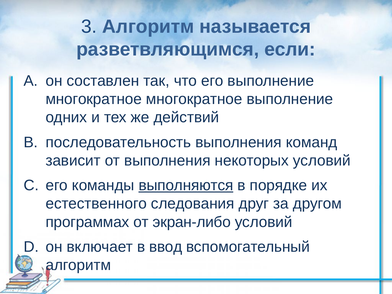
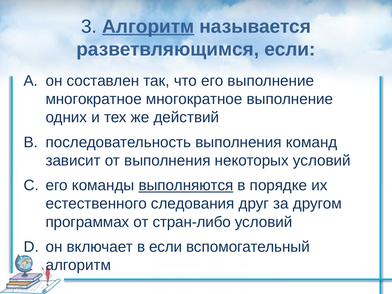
Алгоритм at (148, 26) underline: none -> present
экран-либо: экран-либо -> стран-либо
в ввод: ввод -> если
